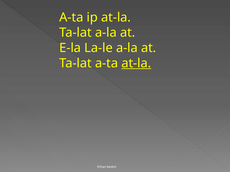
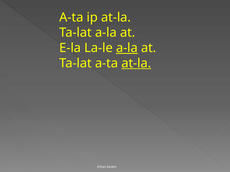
a-la at (127, 48) underline: none -> present
